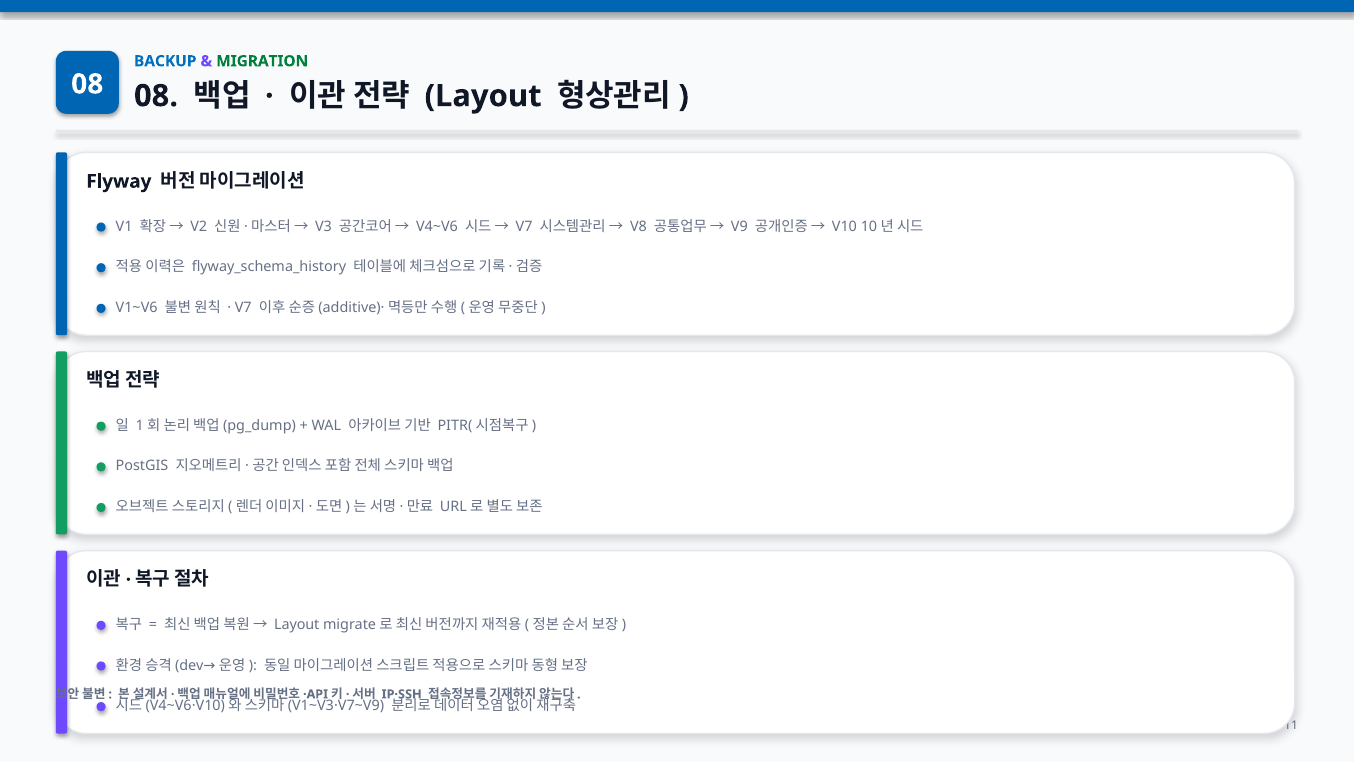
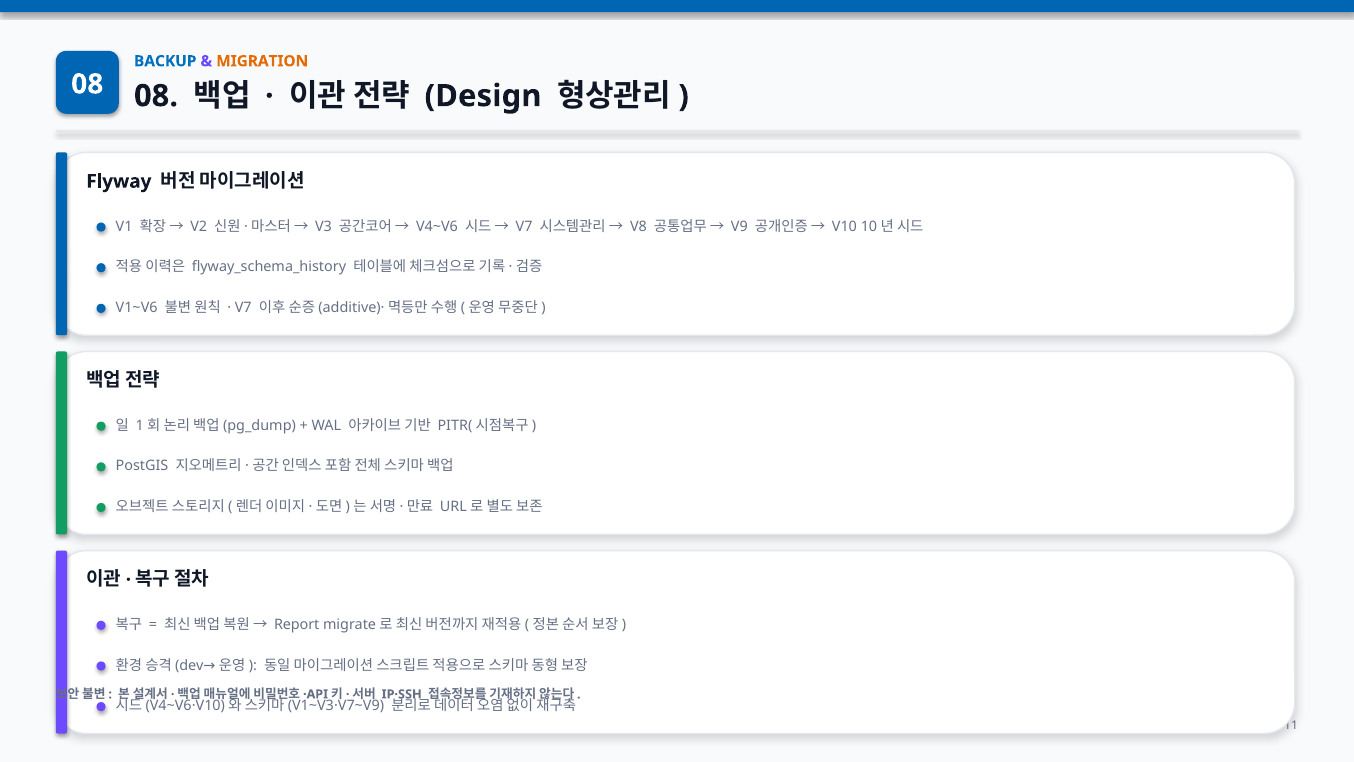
MIGRATION colour: green -> orange
Layout at (483, 96): Layout -> Design
Layout at (297, 624): Layout -> Report
